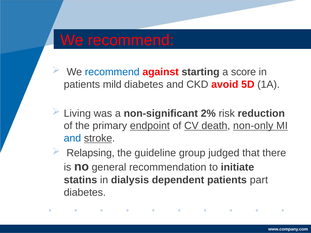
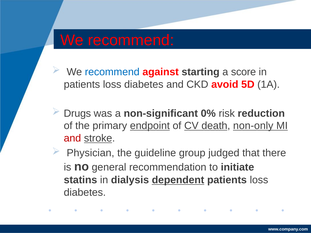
mild at (112, 84): mild -> loss
Living: Living -> Drugs
2%: 2% -> 0%
and at (72, 138) colour: blue -> red
Relapsing: Relapsing -> Physician
dependent underline: none -> present
part at (259, 180): part -> loss
